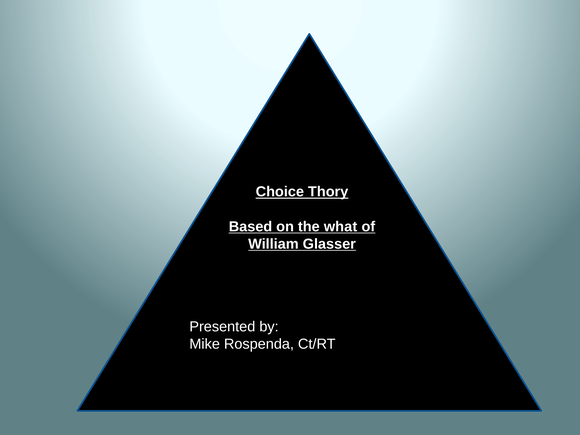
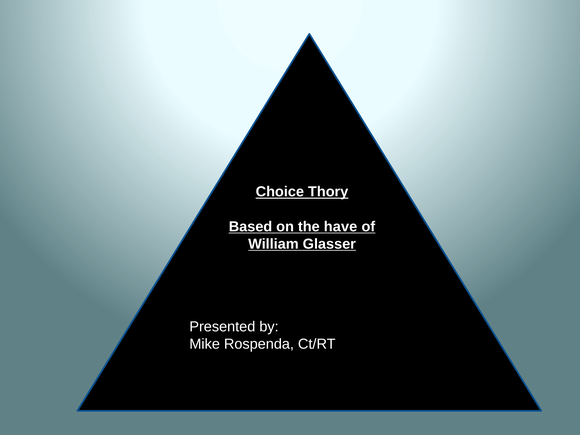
what: what -> have
